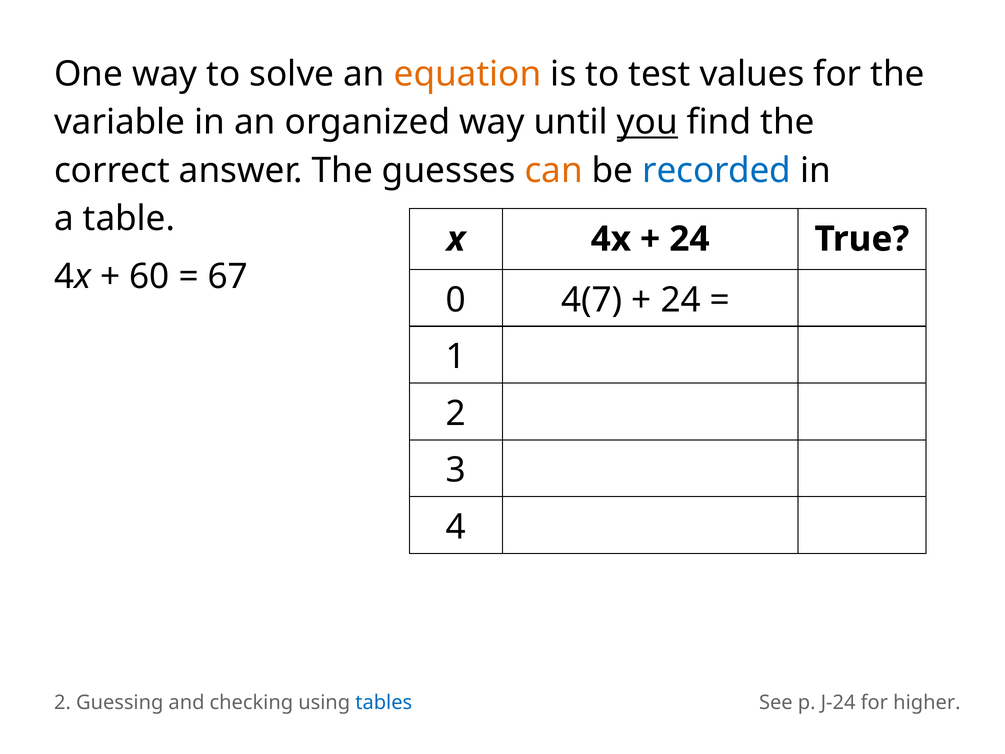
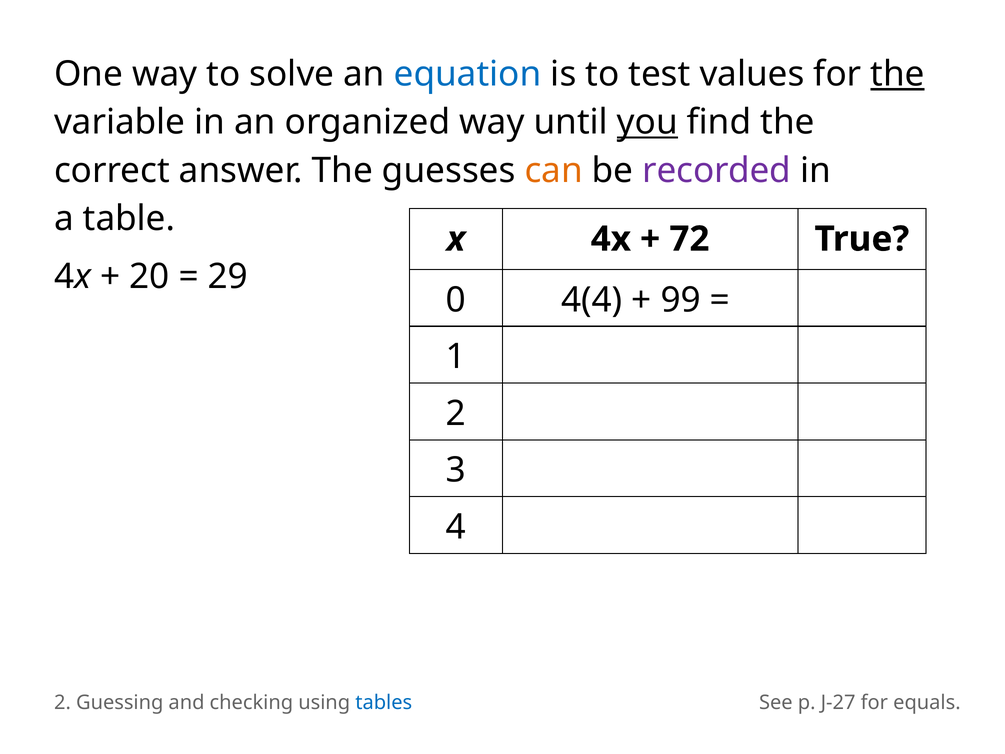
equation colour: orange -> blue
the at (898, 74) underline: none -> present
recorded colour: blue -> purple
24 at (689, 239): 24 -> 72
60: 60 -> 20
67: 67 -> 29
4(7: 4(7 -> 4(4
24 at (681, 300): 24 -> 99
J-24: J-24 -> J-27
higher: higher -> equals
